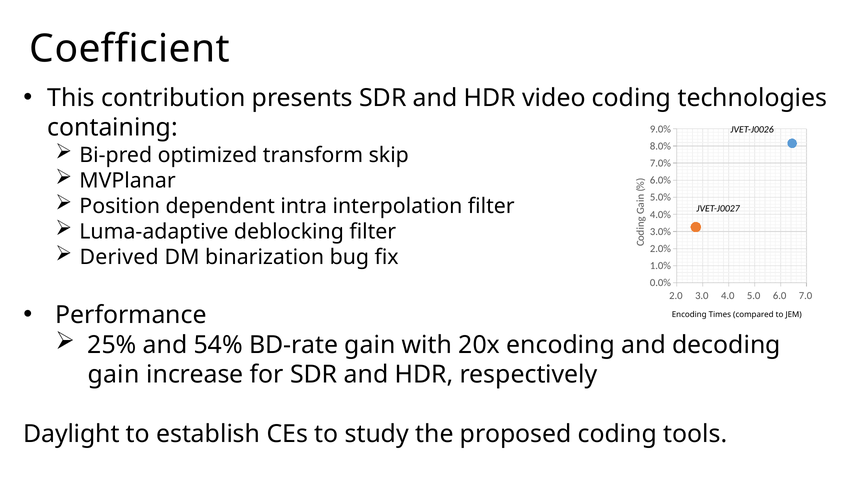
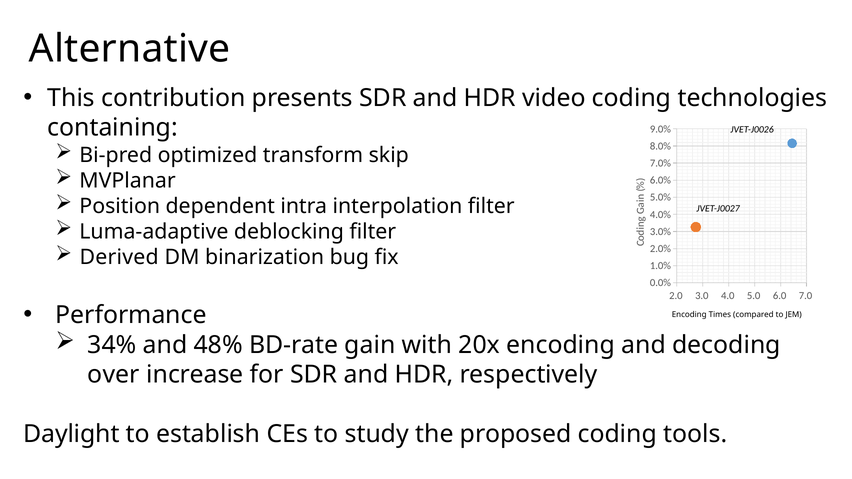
Coefficient: Coefficient -> Alternative
25%: 25% -> 34%
54%: 54% -> 48%
gain at (113, 375): gain -> over
